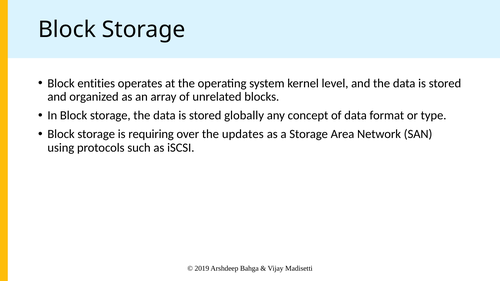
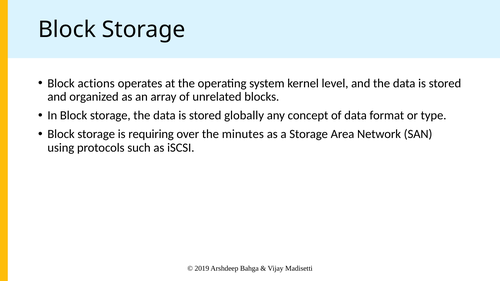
entities: entities -> actions
updates: updates -> minutes
